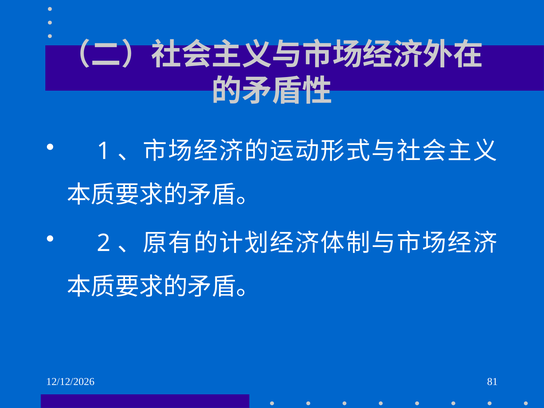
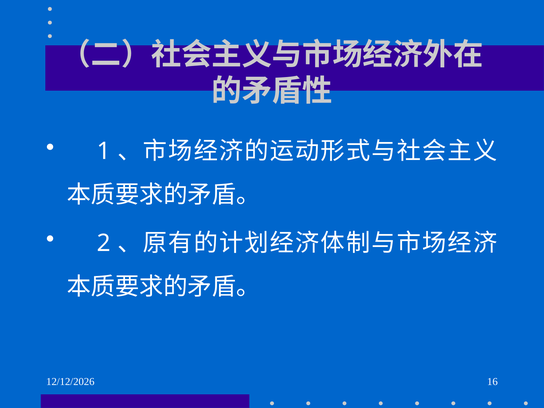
81: 81 -> 16
